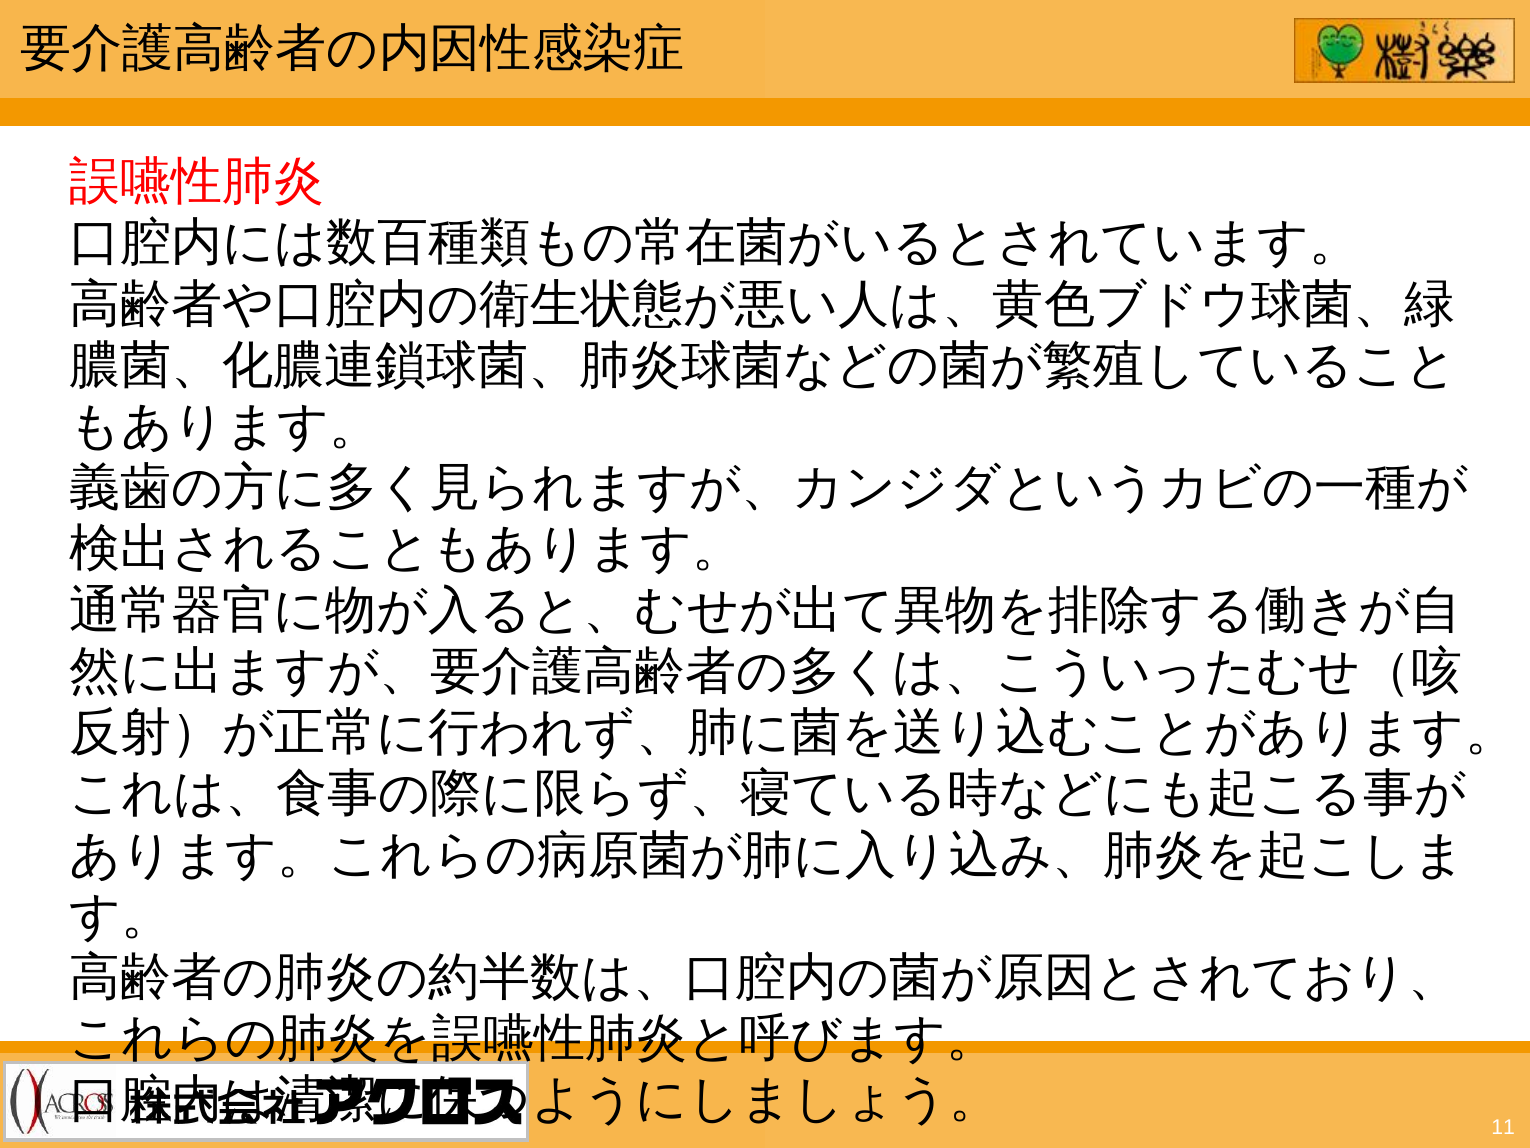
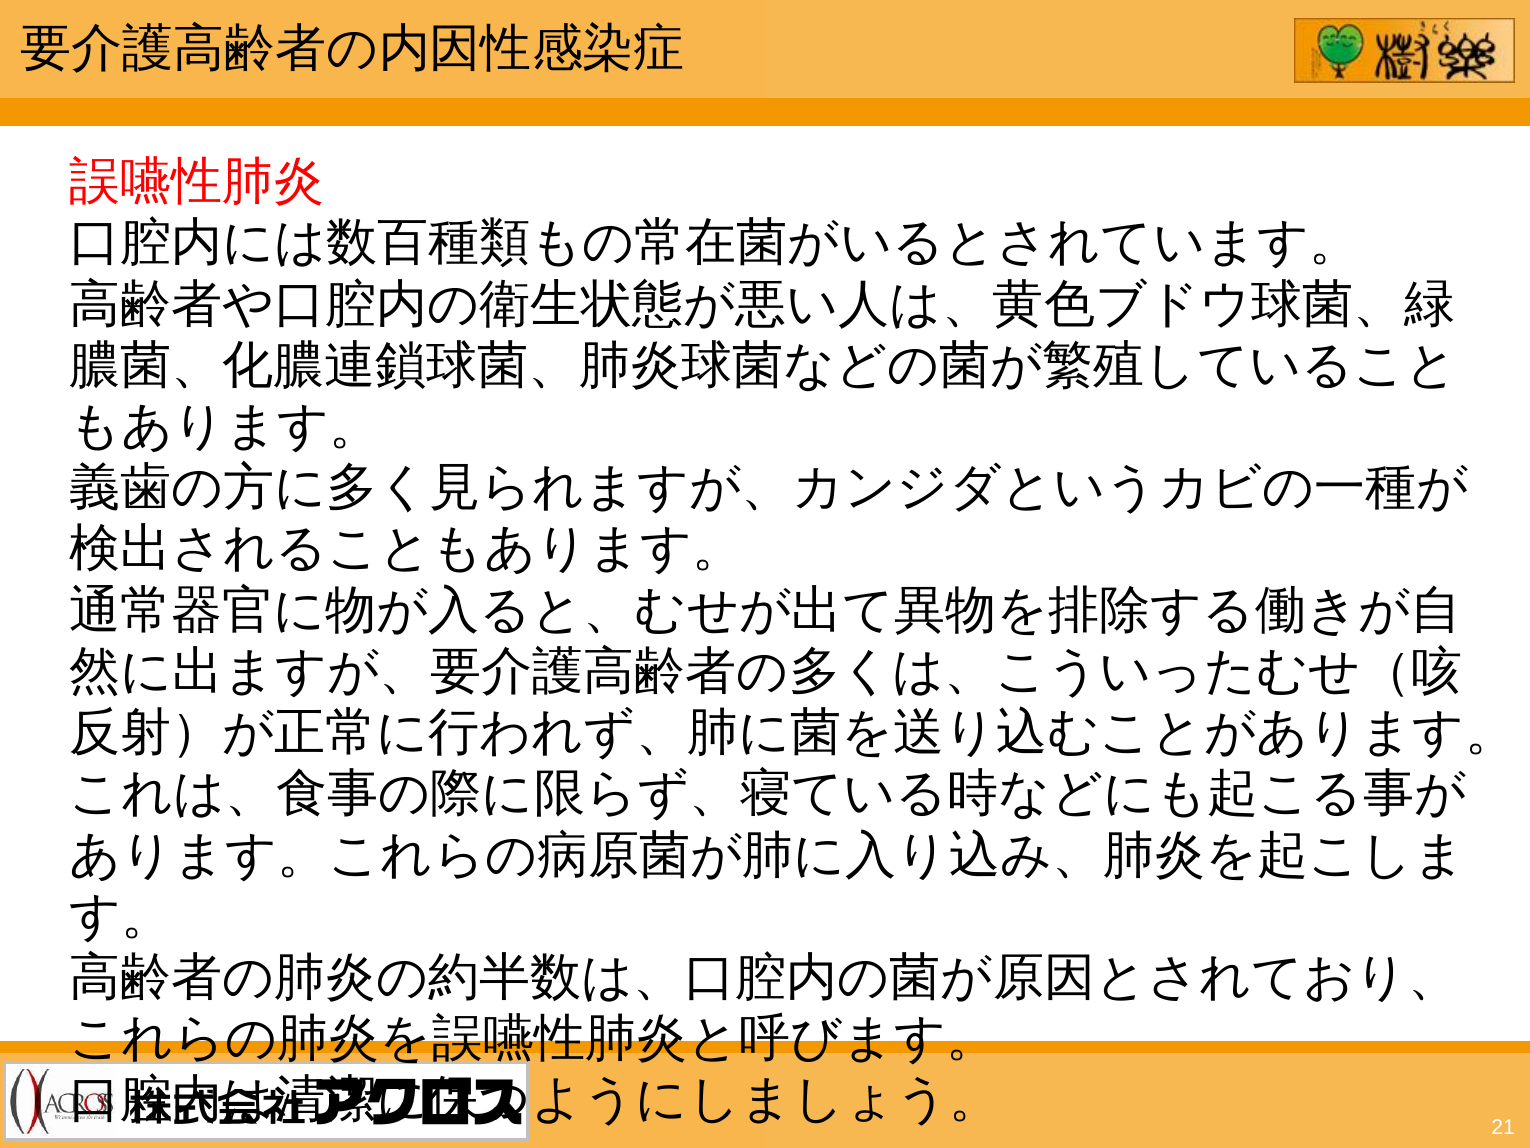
11: 11 -> 21
